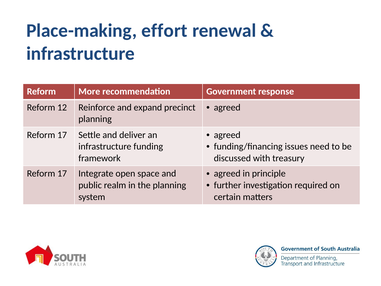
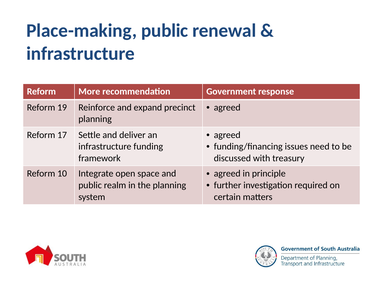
Place-making effort: effort -> public
12: 12 -> 19
17 at (62, 173): 17 -> 10
